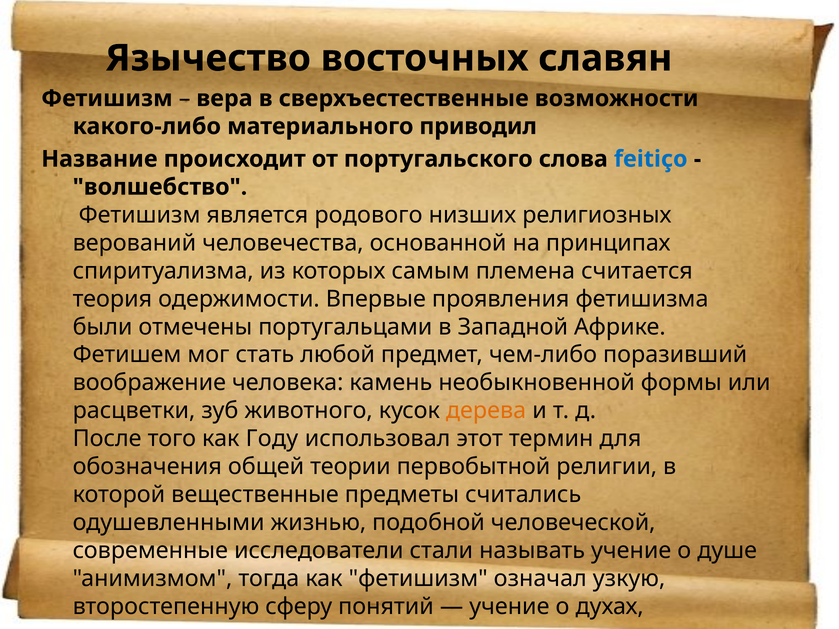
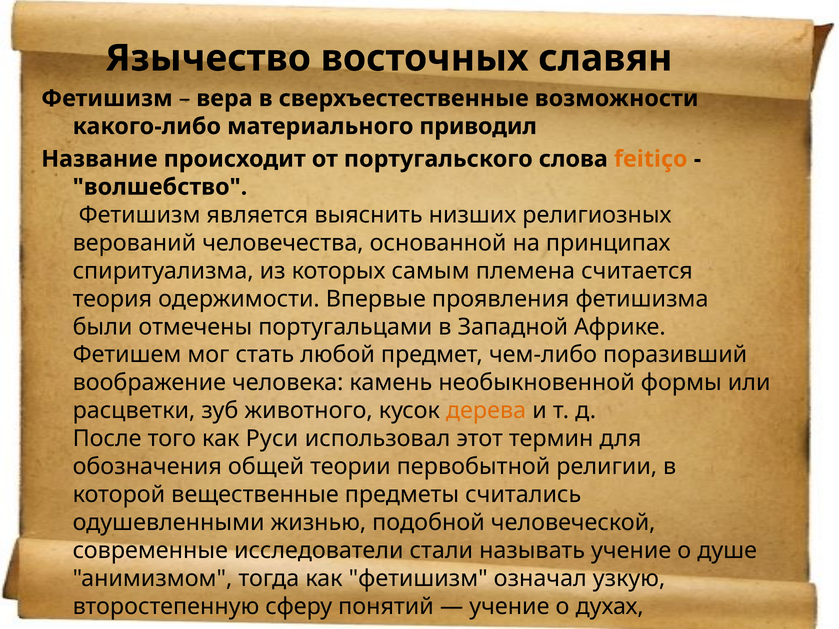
feitiço colour: blue -> orange
родового: родового -> выяснить
Году: Году -> Руси
